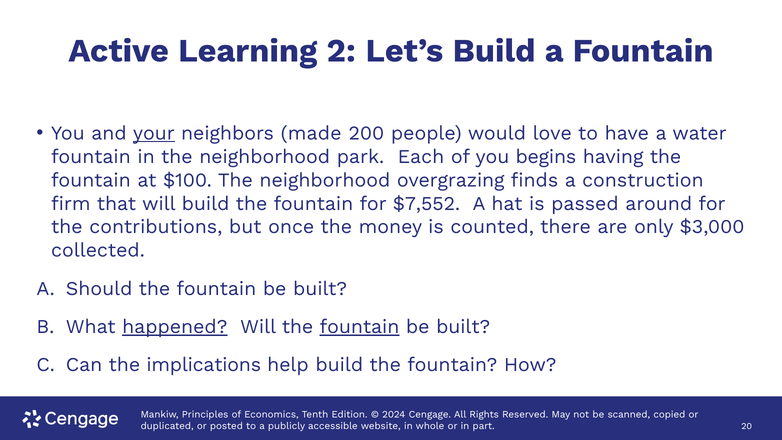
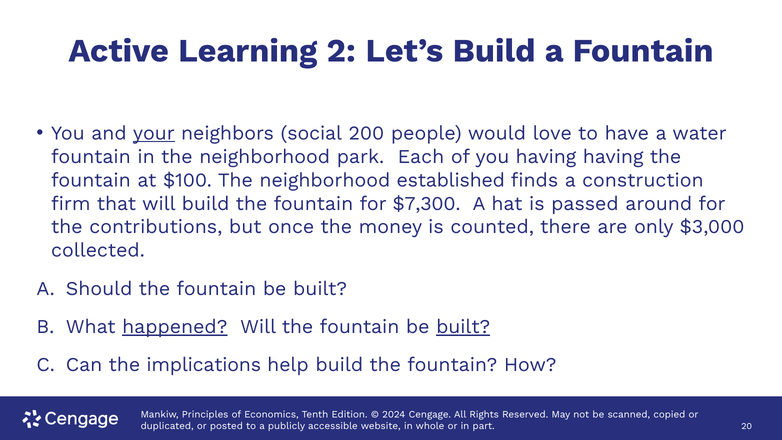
made: made -> social
you begins: begins -> having
overgrazing: overgrazing -> established
$7,552: $7,552 -> $7,300
fountain at (359, 327) underline: present -> none
built at (463, 327) underline: none -> present
